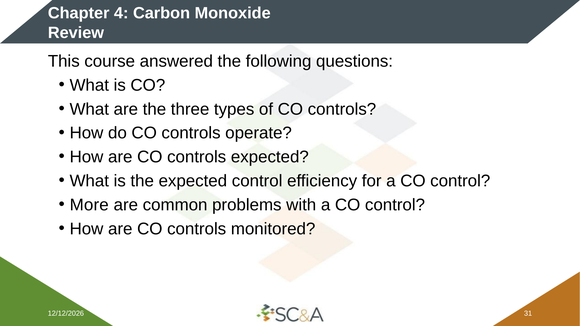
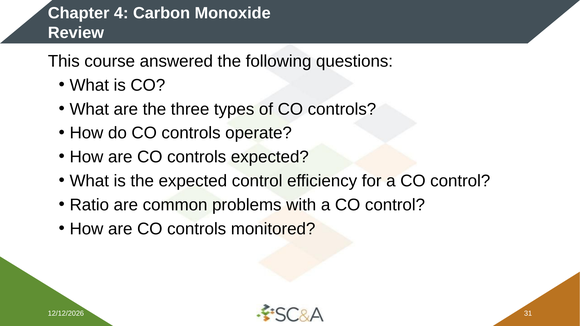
More: More -> Ratio
